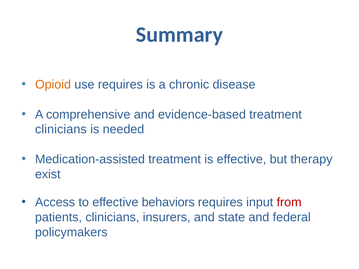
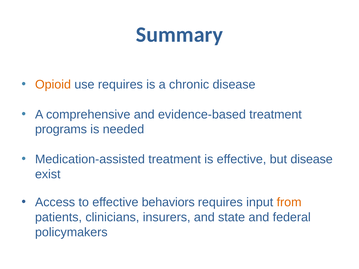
clinicians at (61, 129): clinicians -> programs
but therapy: therapy -> disease
from colour: red -> orange
